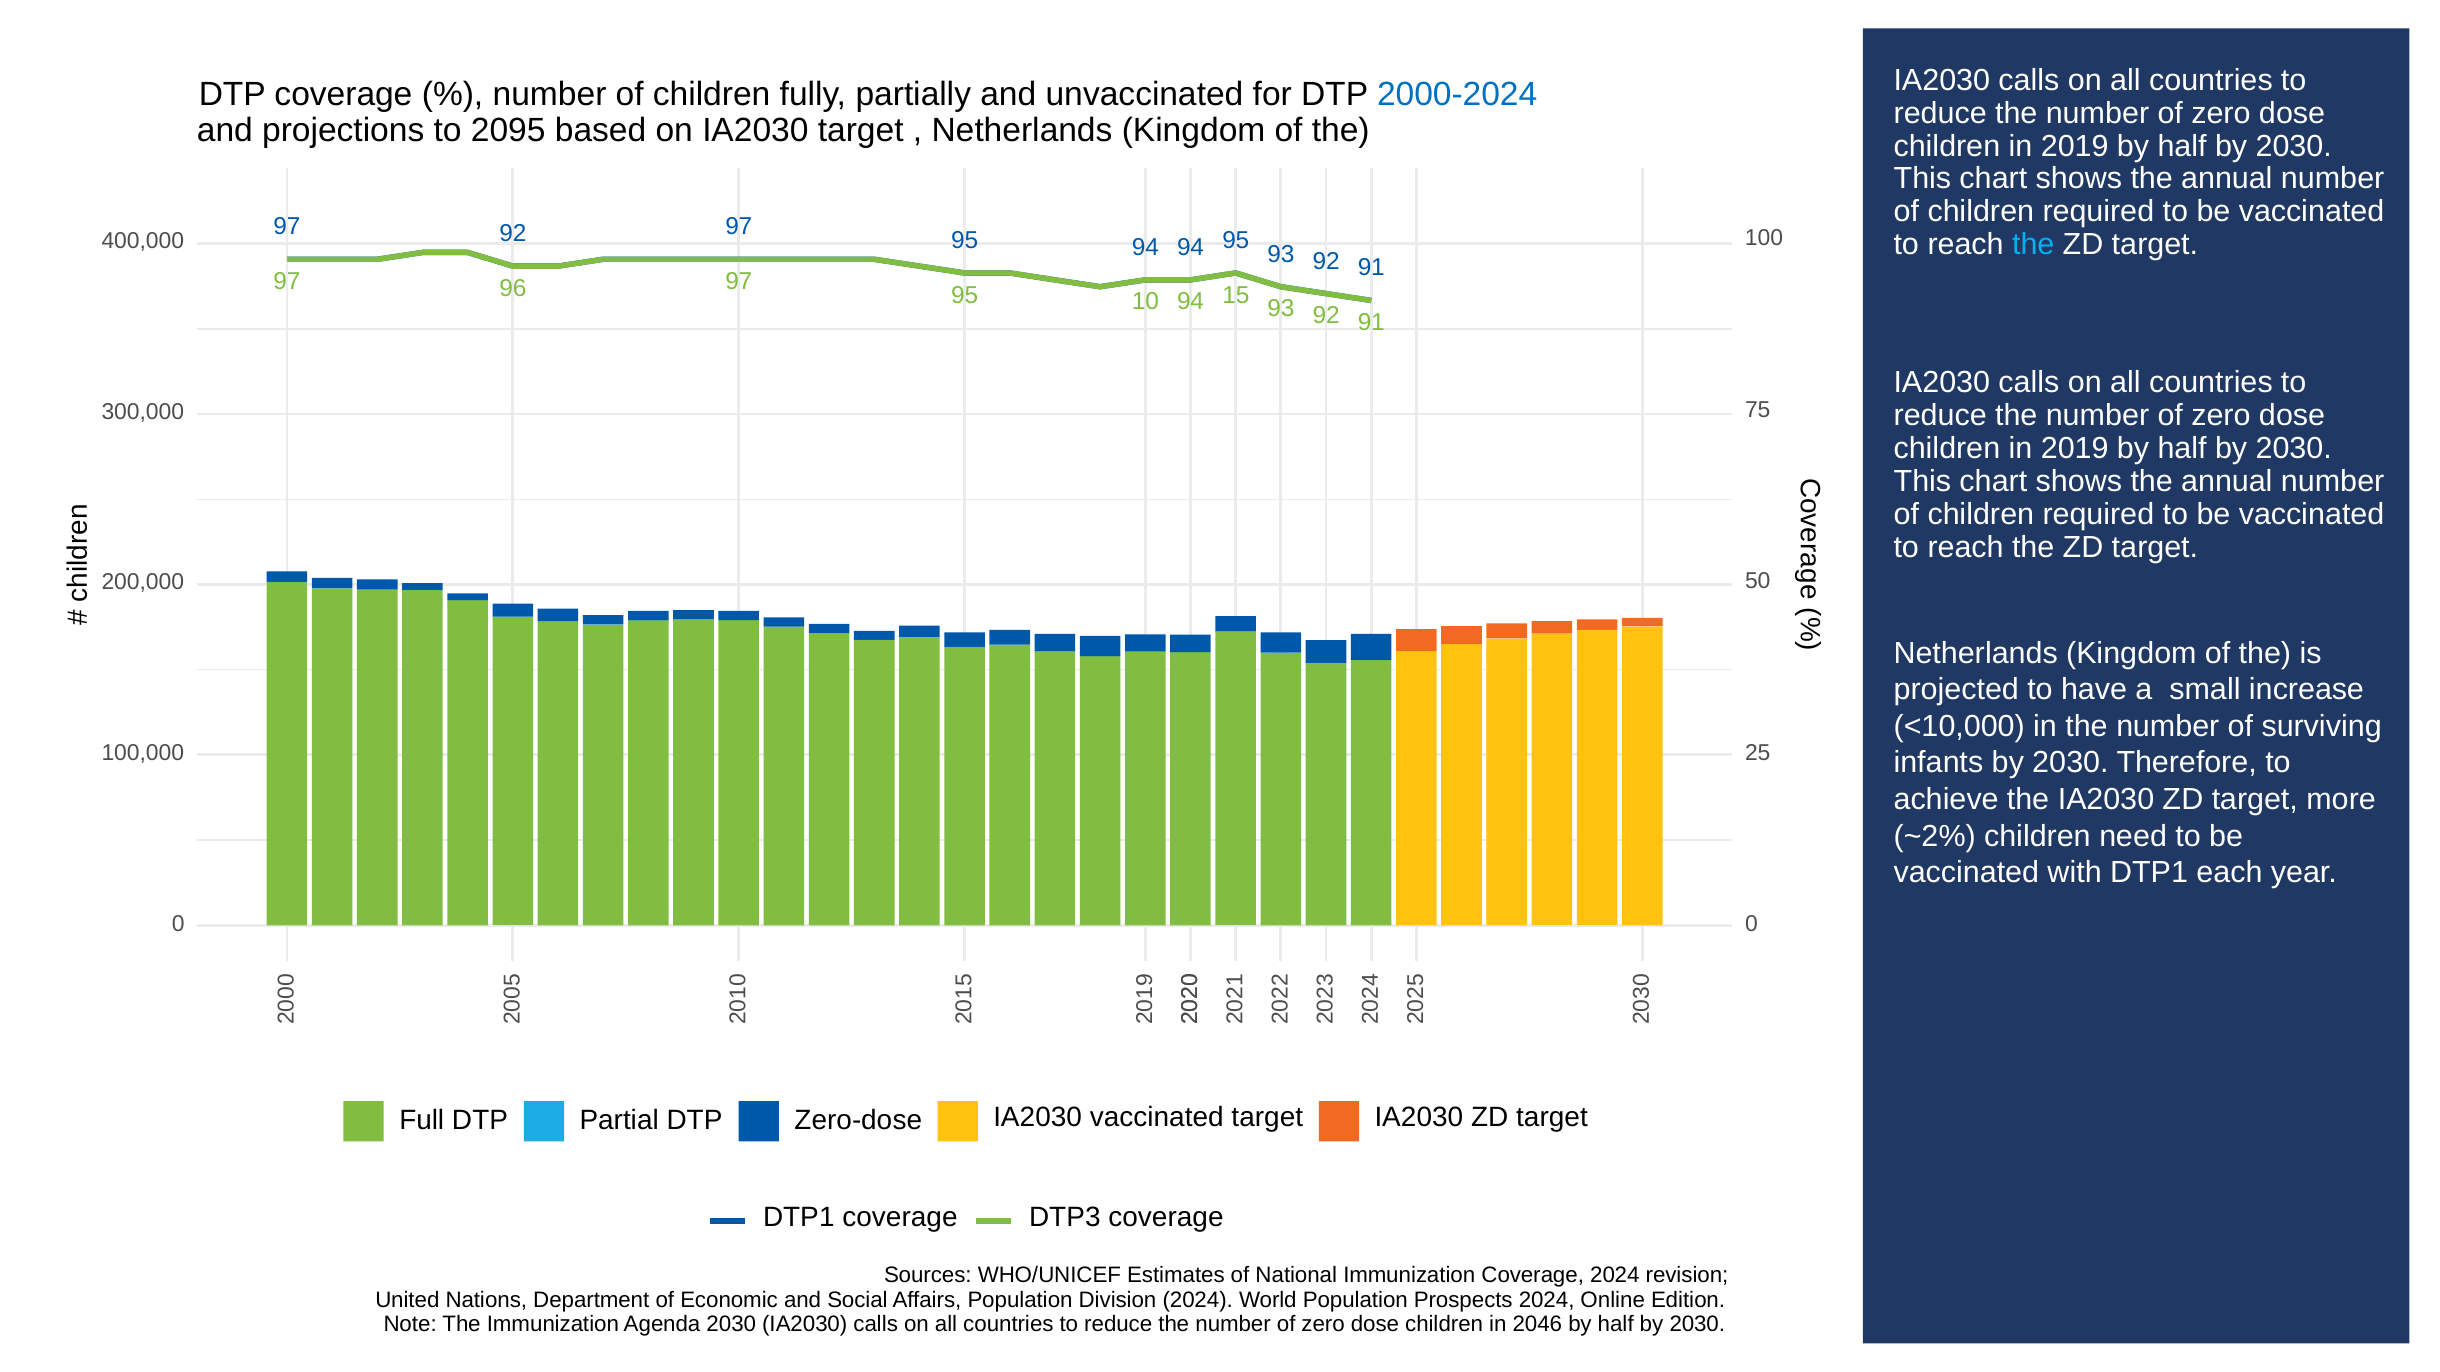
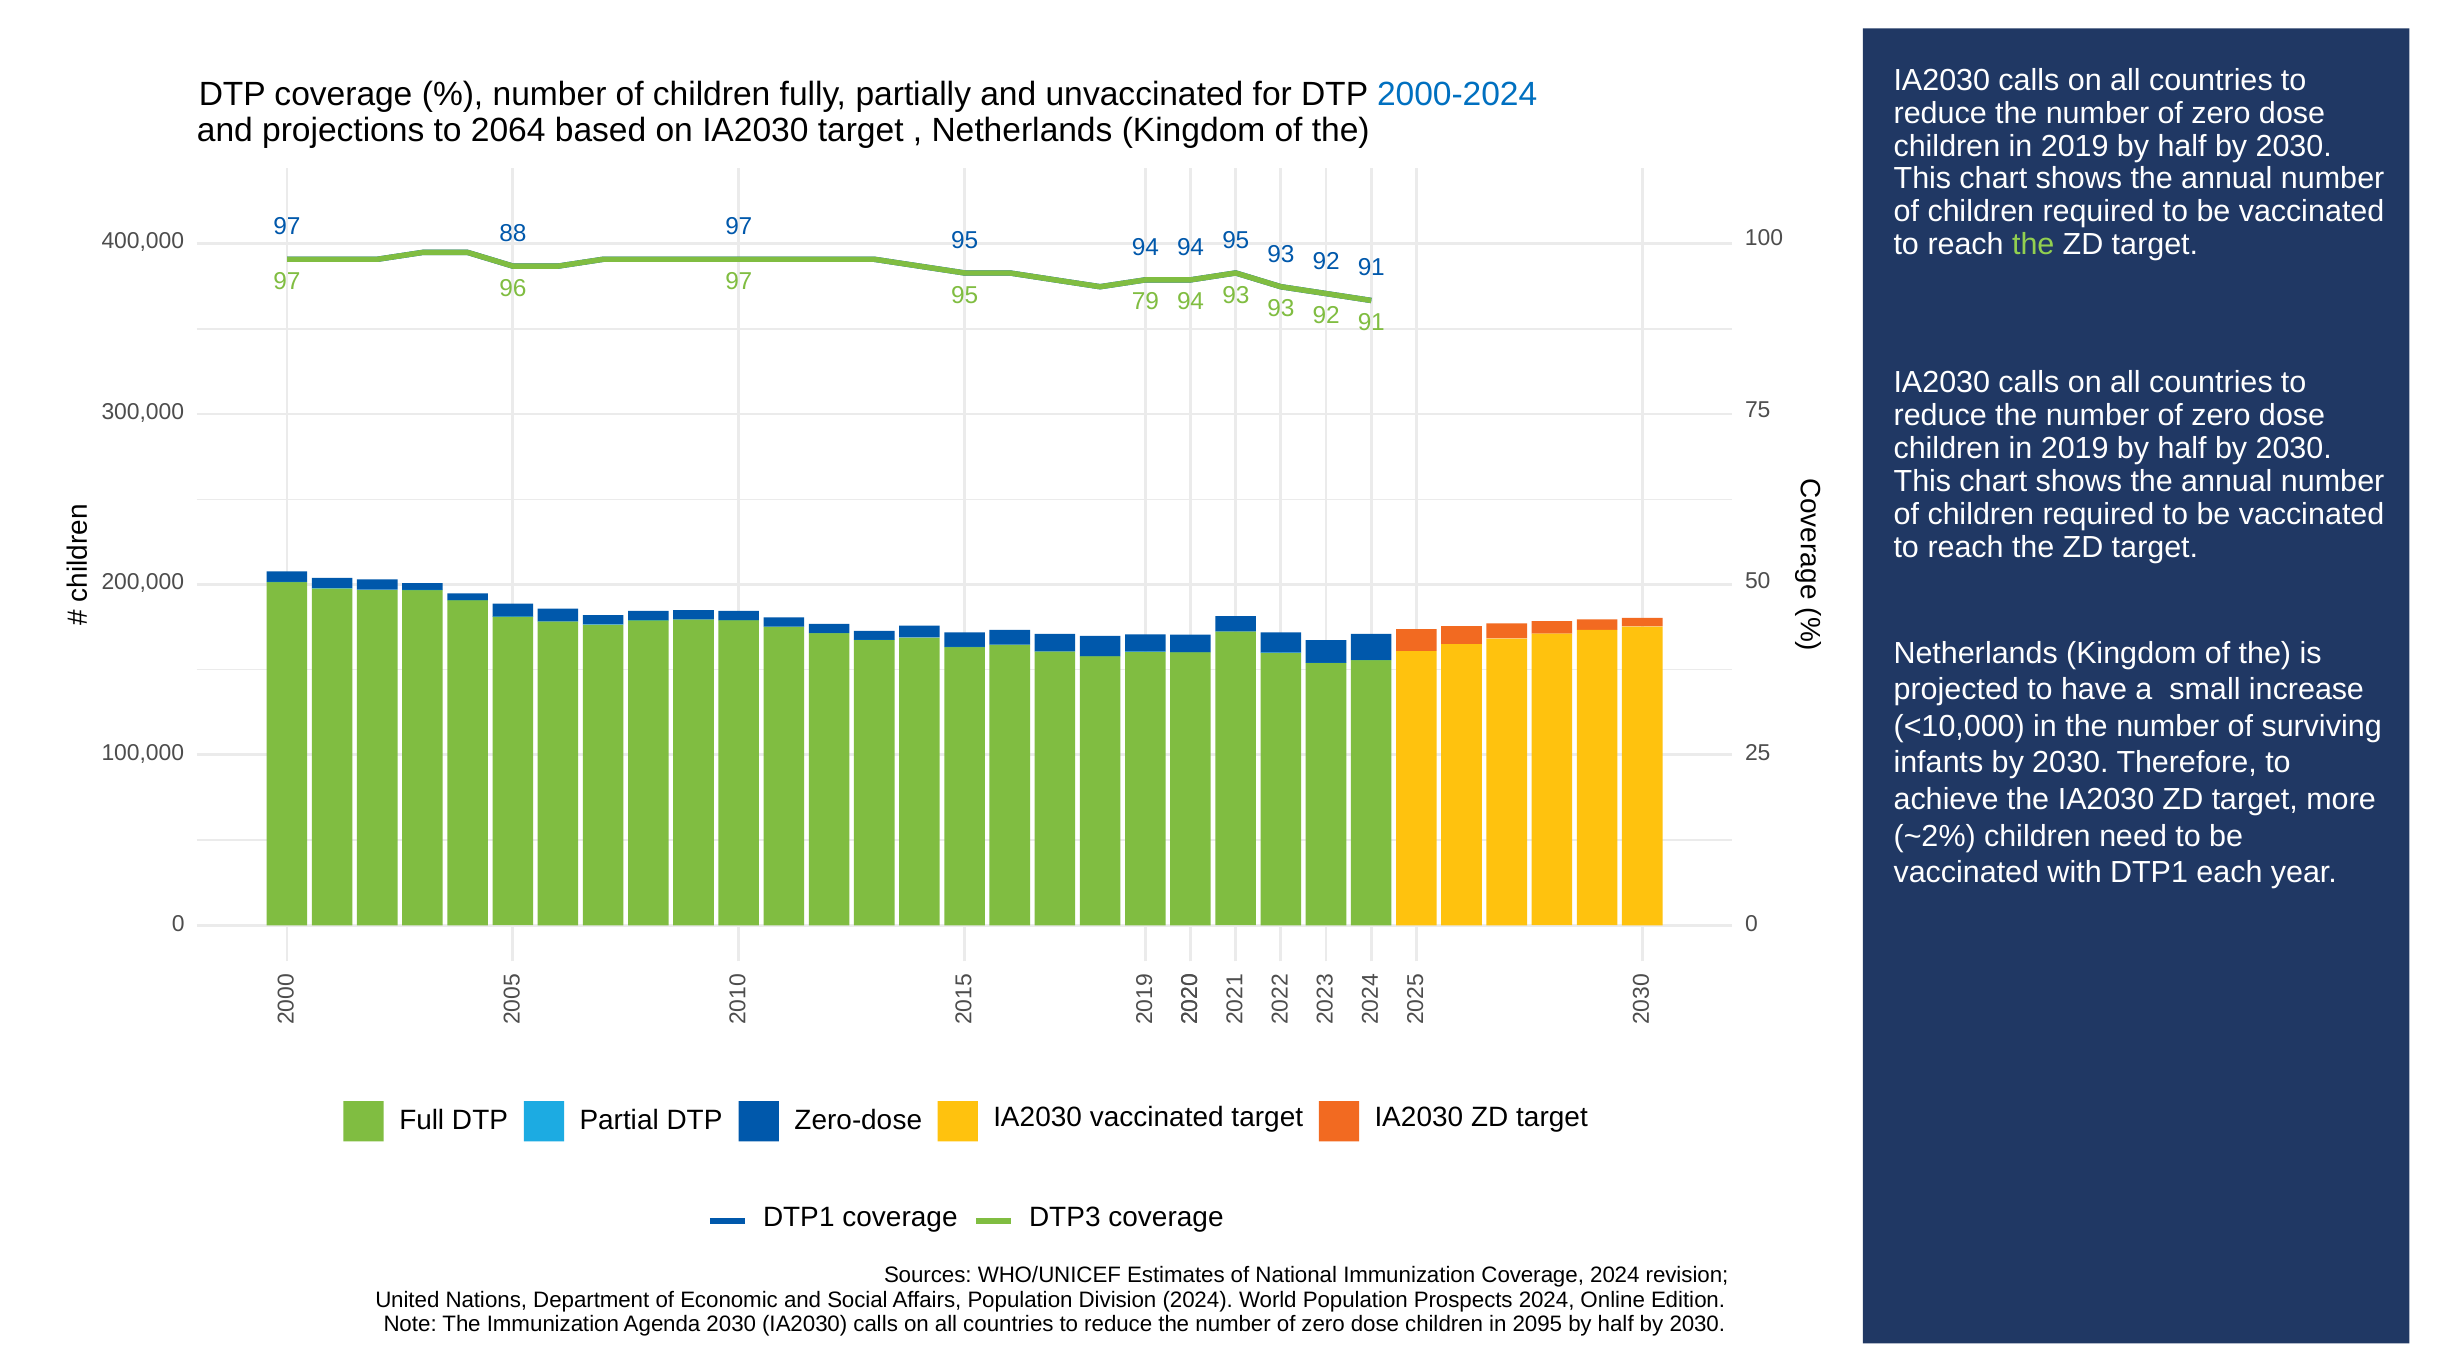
2095: 2095 -> 2064
97 92: 92 -> 88
the at (2033, 245) colour: light blue -> light green
10: 10 -> 79
94 15: 15 -> 93
2046: 2046 -> 2095
